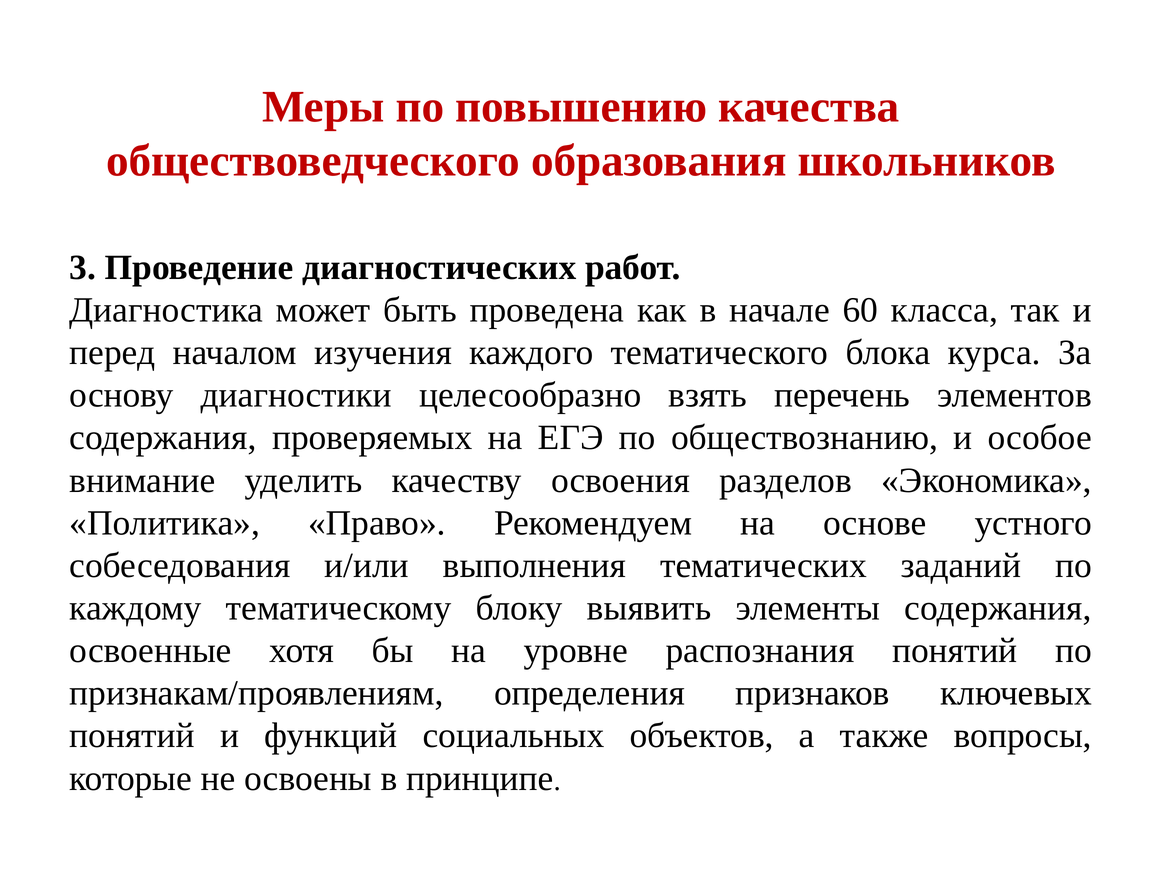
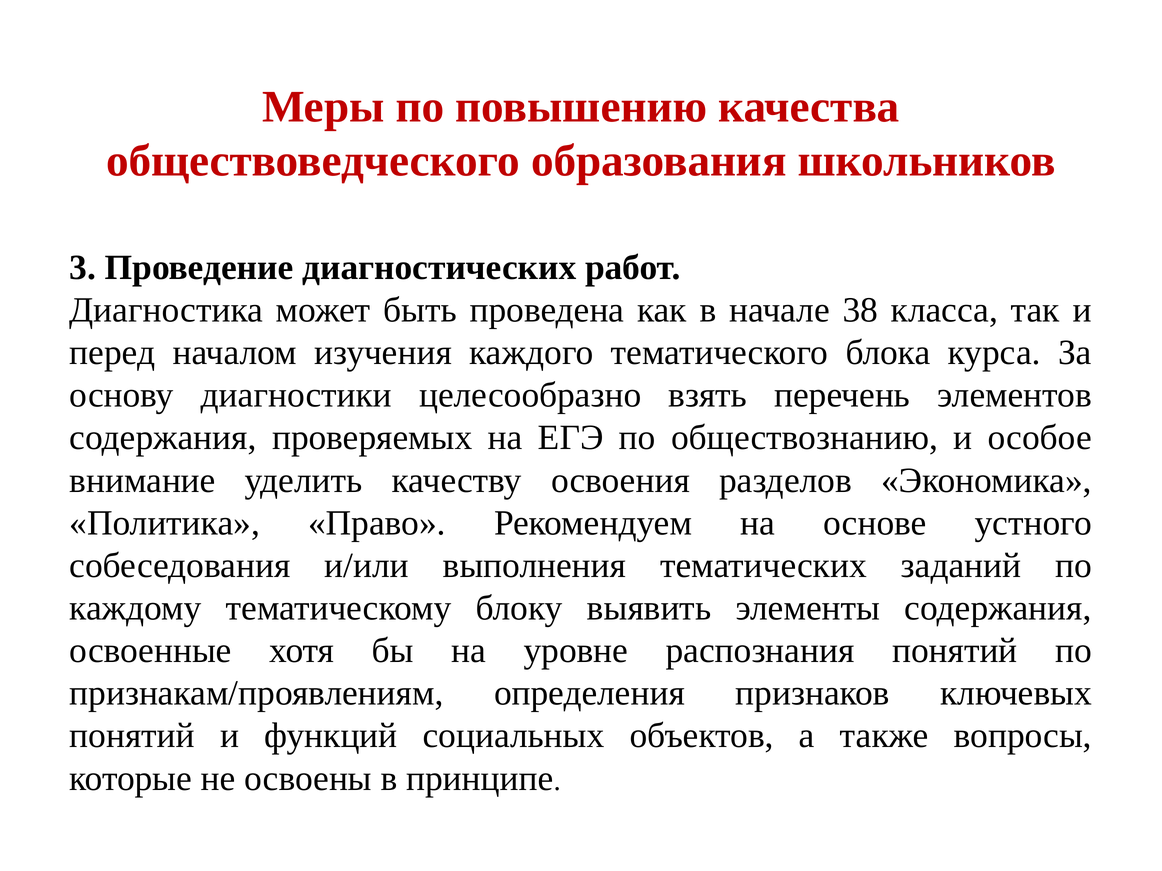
60: 60 -> 38
